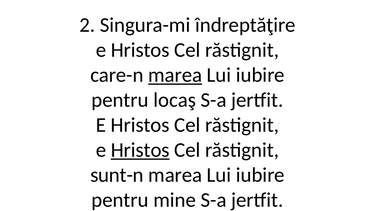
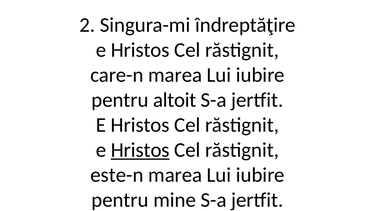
marea at (175, 75) underline: present -> none
locaş: locaş -> altoit
sunt-n: sunt-n -> este-n
